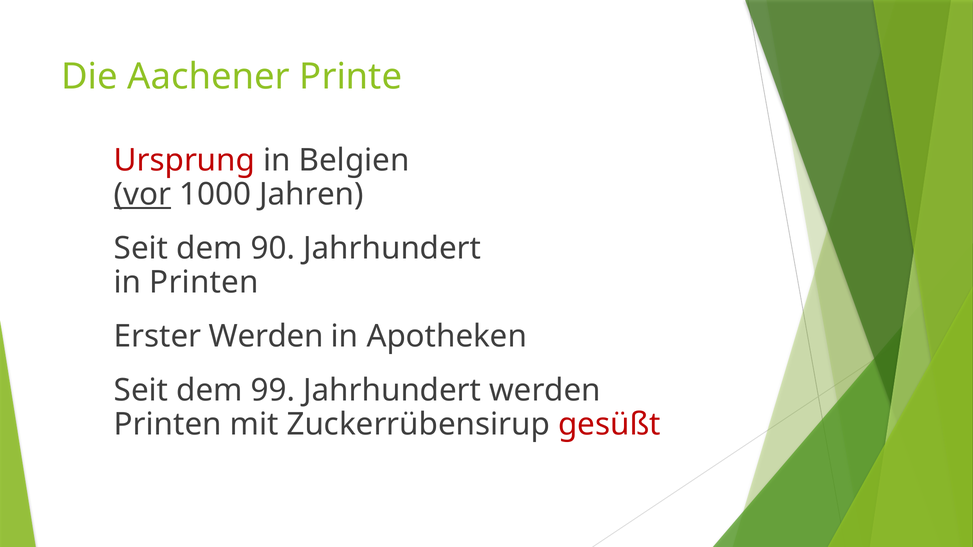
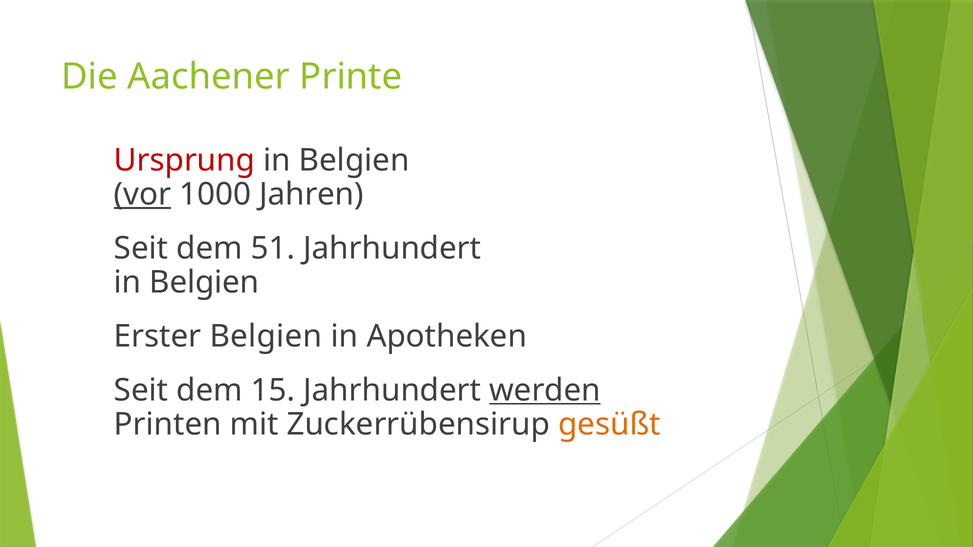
90: 90 -> 51
Printen at (204, 283): Printen -> Belgien
Erster Werden: Werden -> Belgien
99: 99 -> 15
werden at (545, 390) underline: none -> present
gesüßt colour: red -> orange
